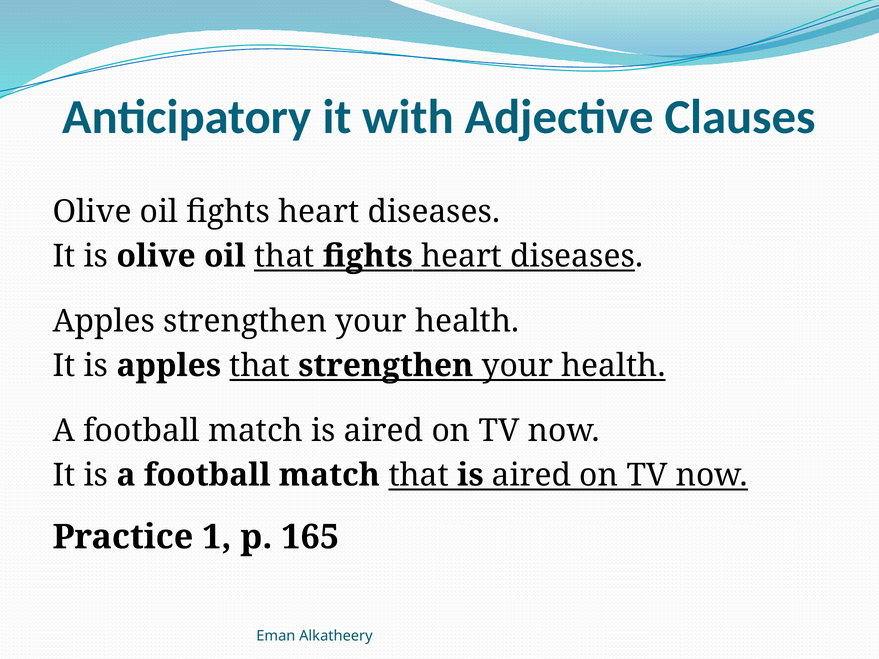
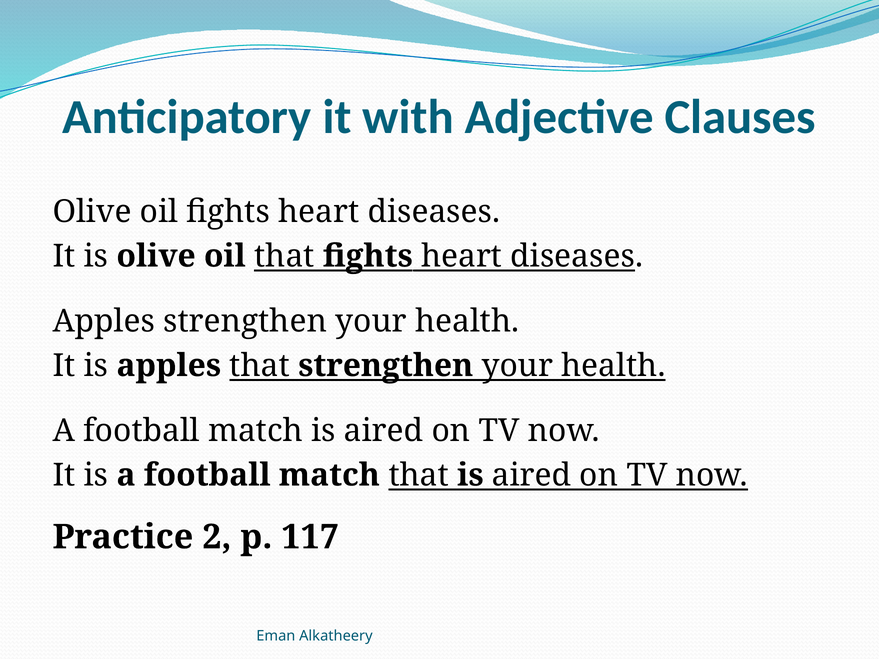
1: 1 -> 2
165: 165 -> 117
